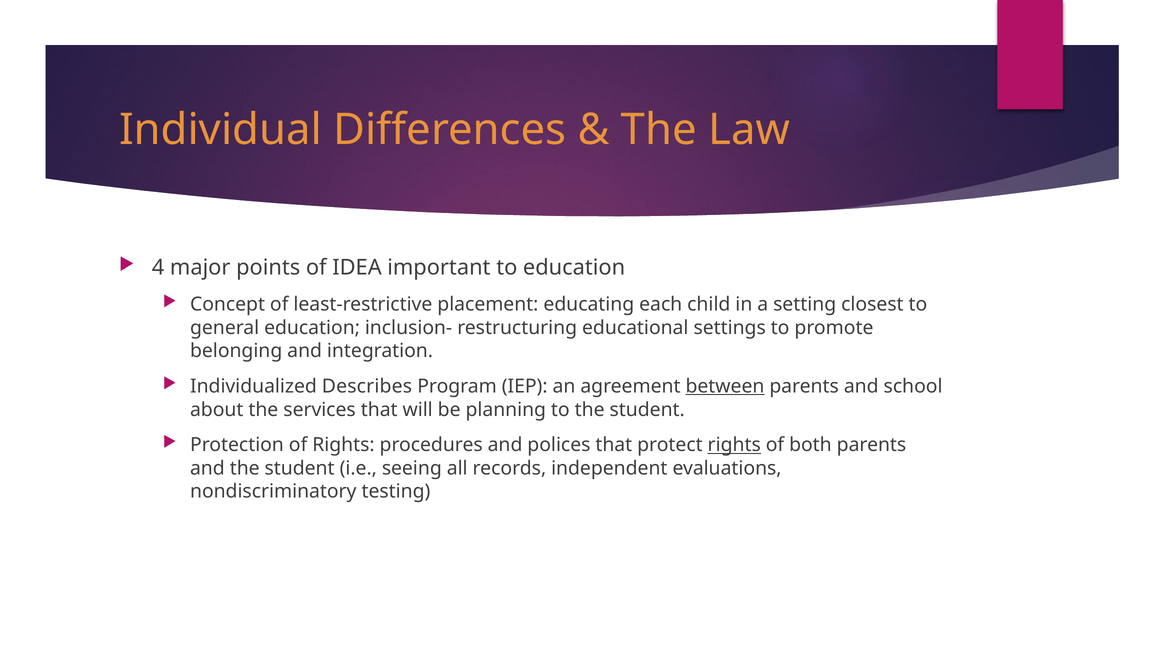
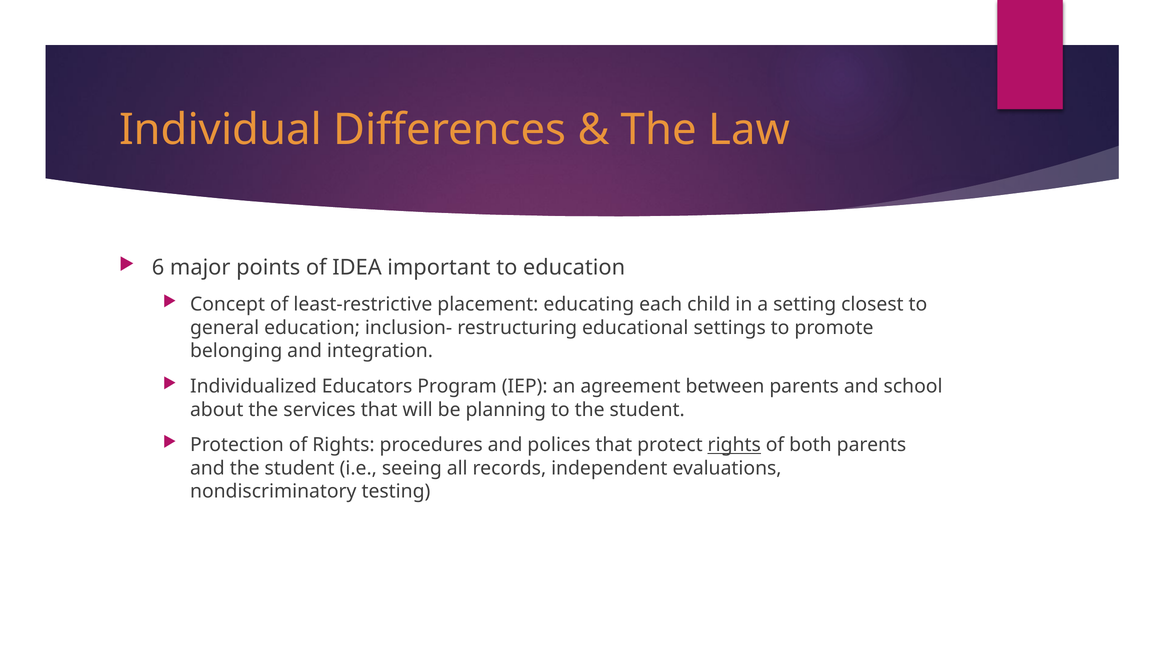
4: 4 -> 6
Describes: Describes -> Educators
between underline: present -> none
